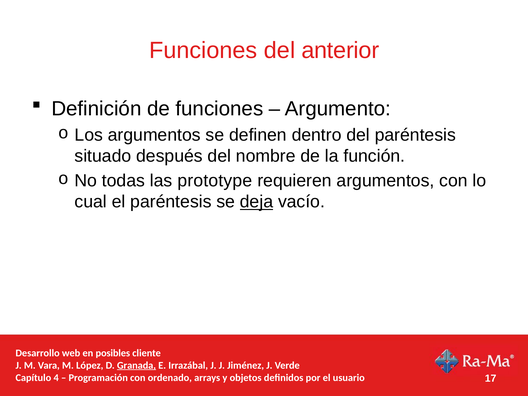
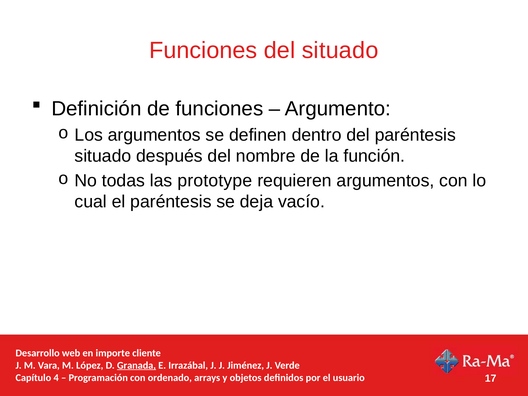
del anterior: anterior -> situado
deja underline: present -> none
posibles: posibles -> importe
